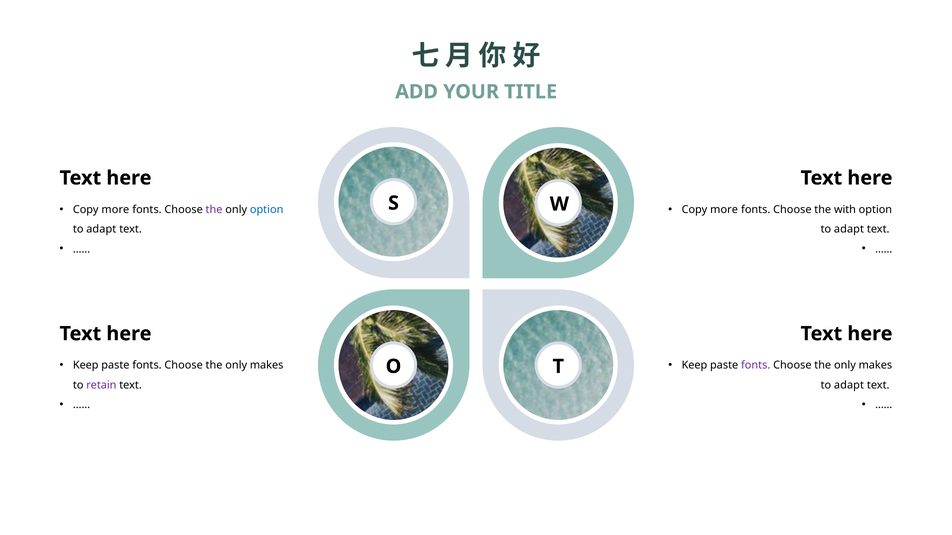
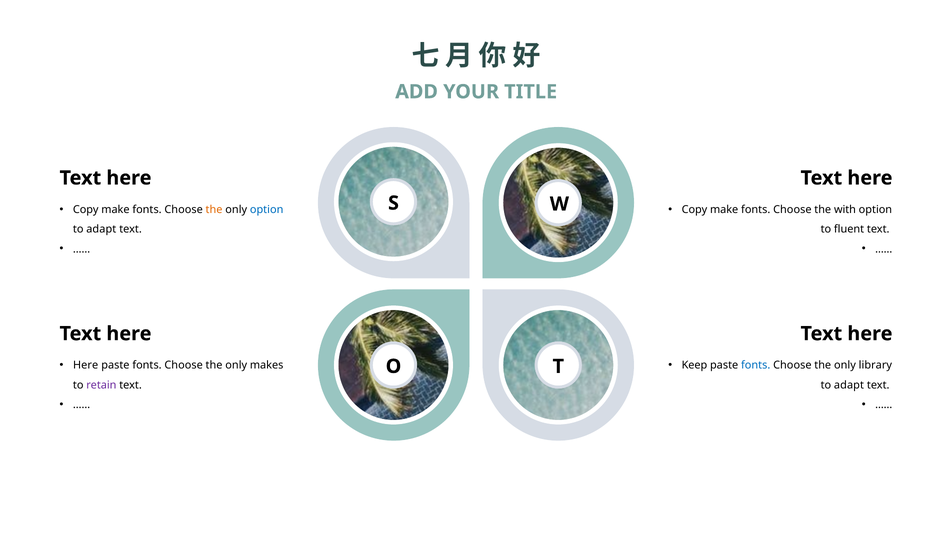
more at (115, 210): more -> make
the at (214, 210) colour: purple -> orange
more at (724, 210): more -> make
adapt at (849, 229): adapt -> fluent
Keep at (86, 366): Keep -> Here
fonts at (756, 366) colour: purple -> blue
makes at (875, 366): makes -> library
